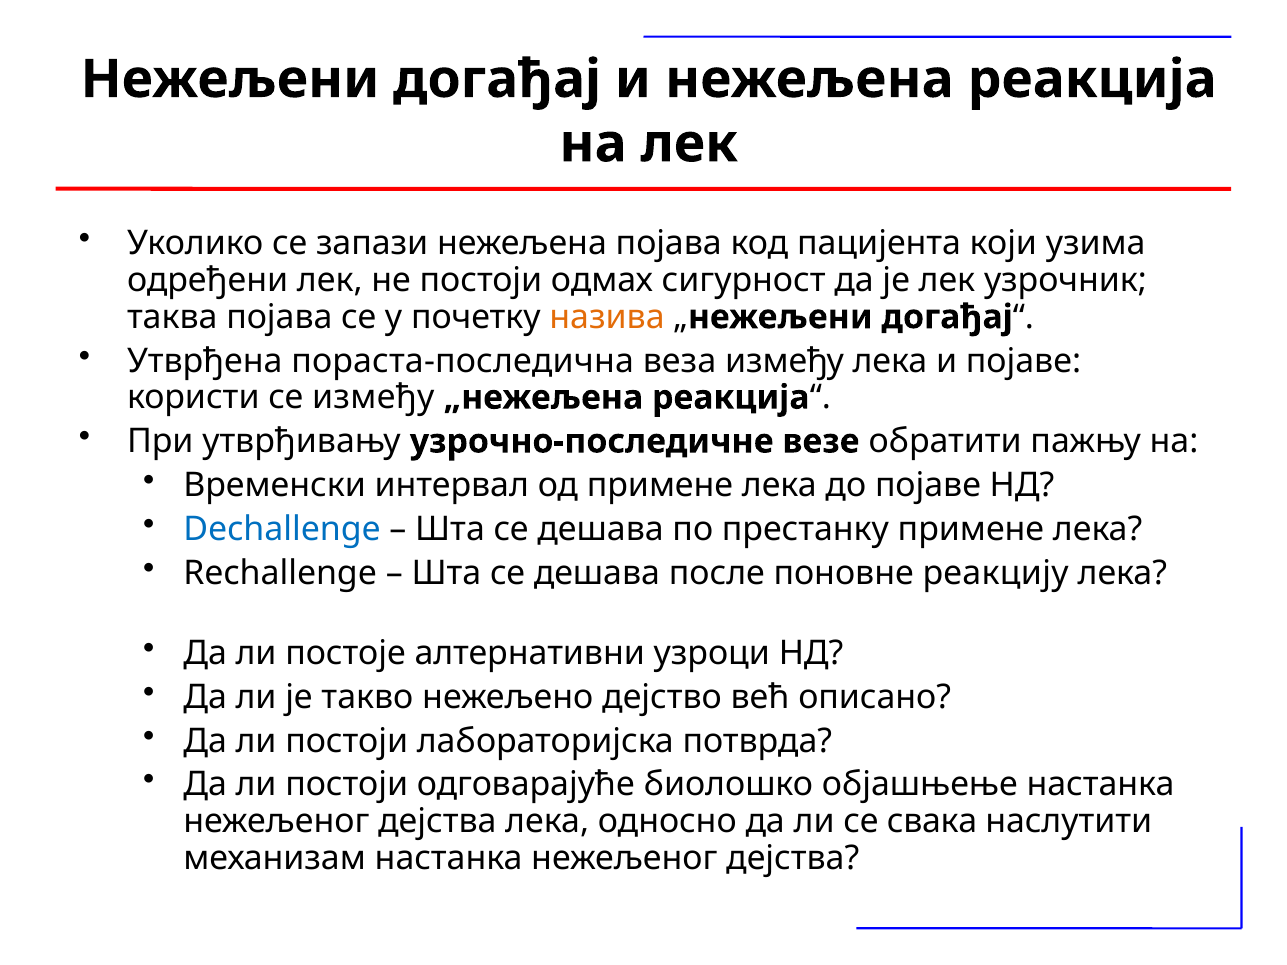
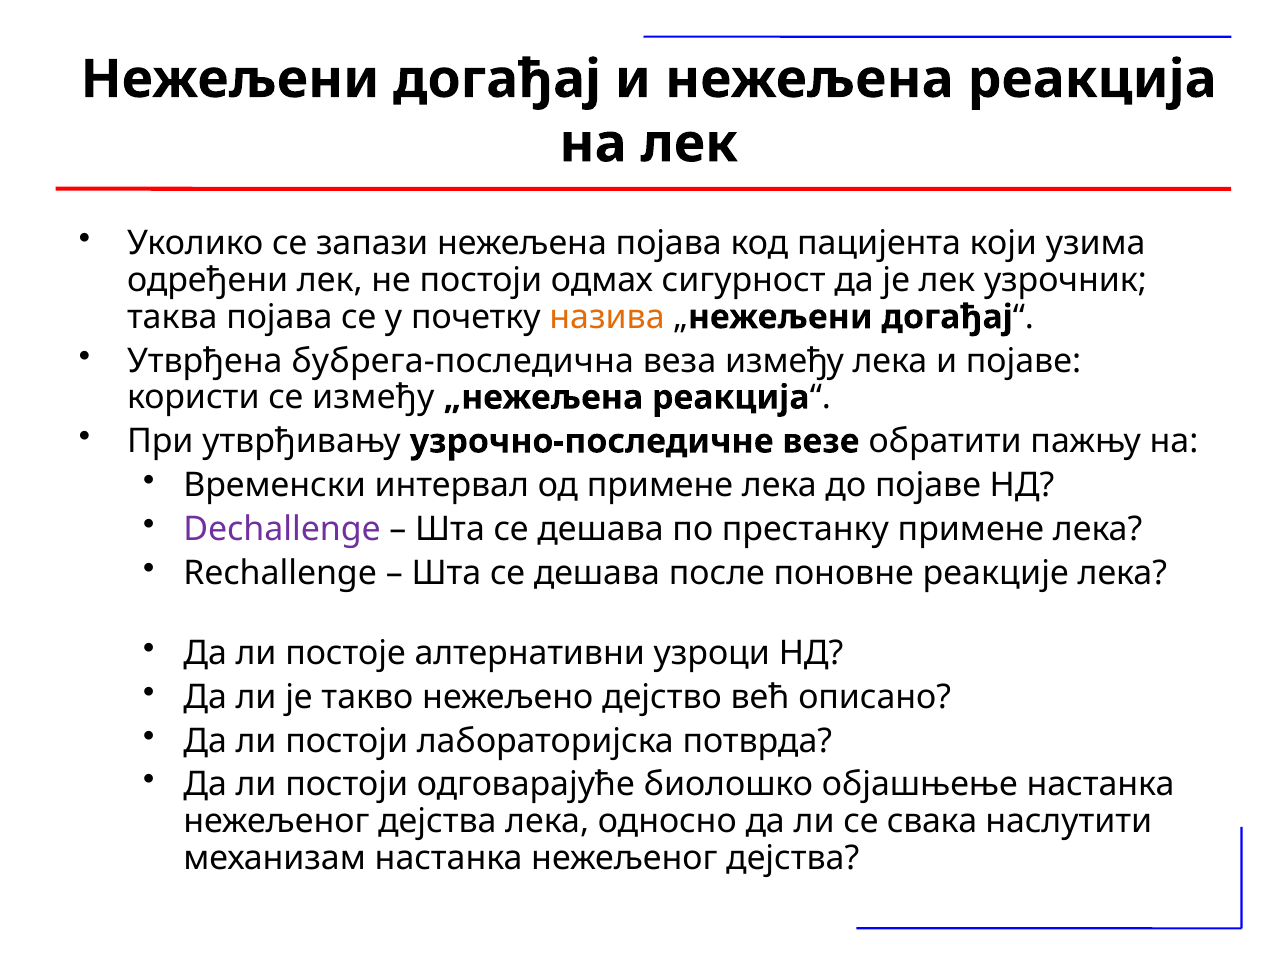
пораста-последична: пораста-последична -> бубрега-последична
Dechallenge colour: blue -> purple
реакцију: реакцију -> реакције
